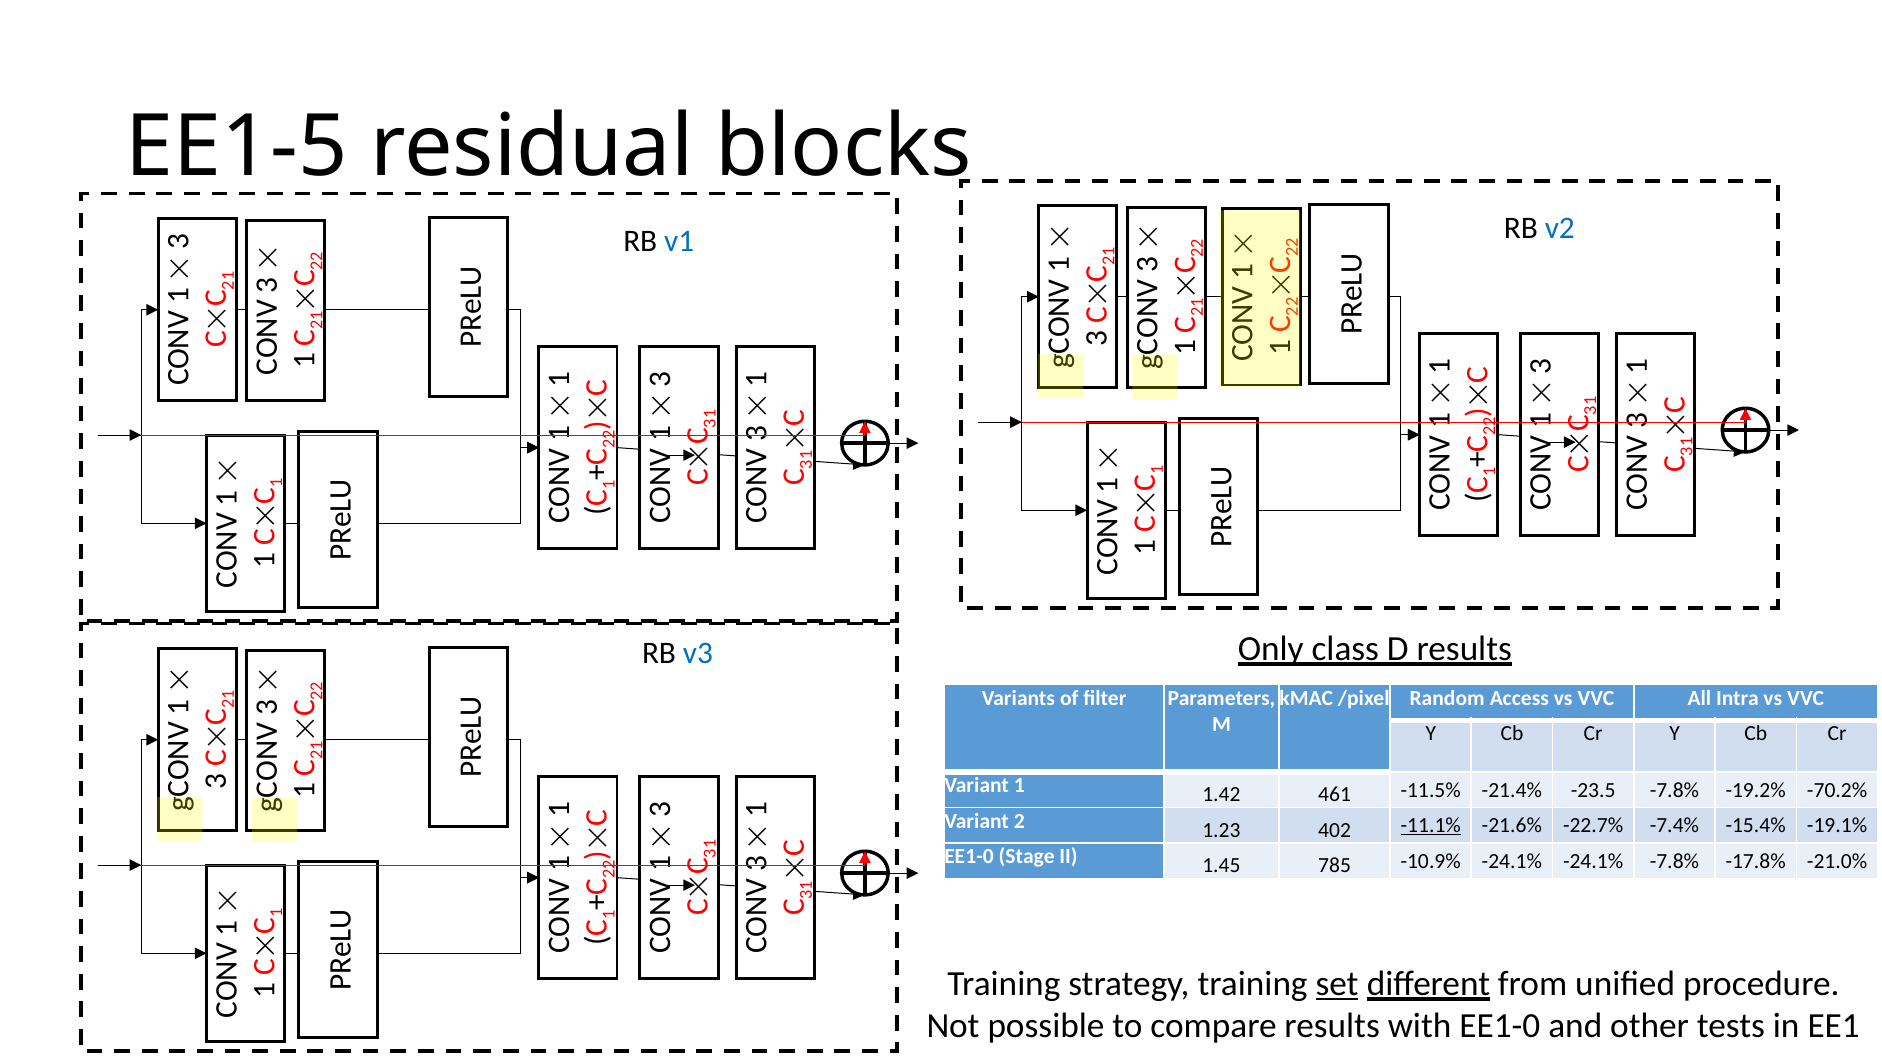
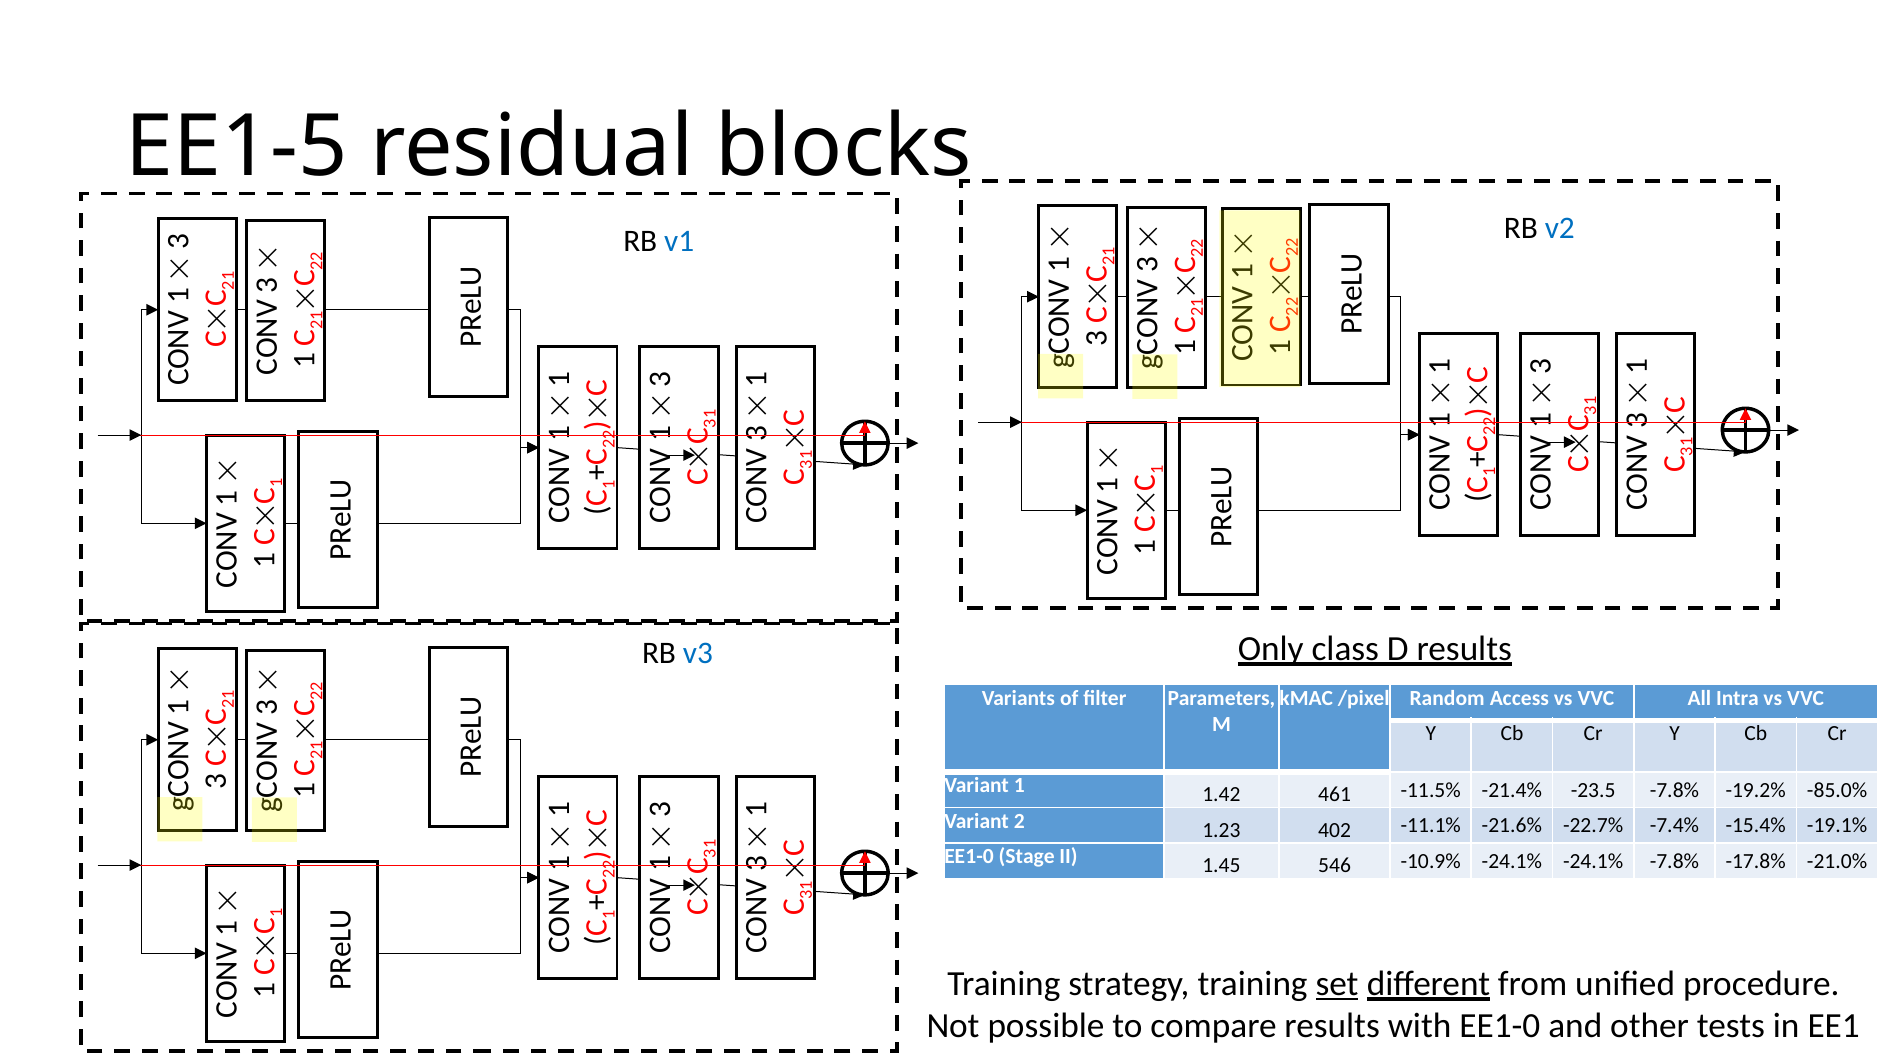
-70.2%: -70.2% -> -85.0%
-11.1% underline: present -> none
785: 785 -> 546
